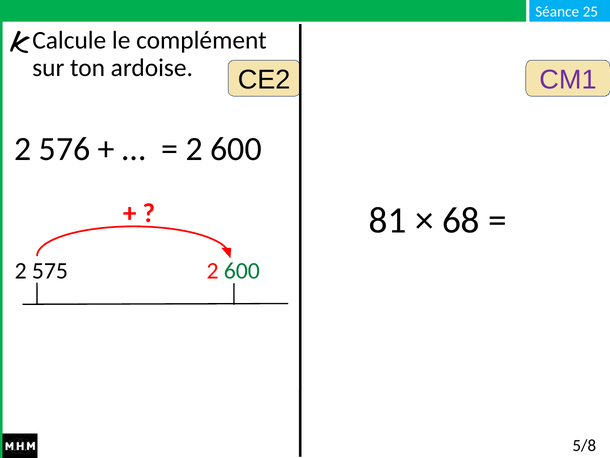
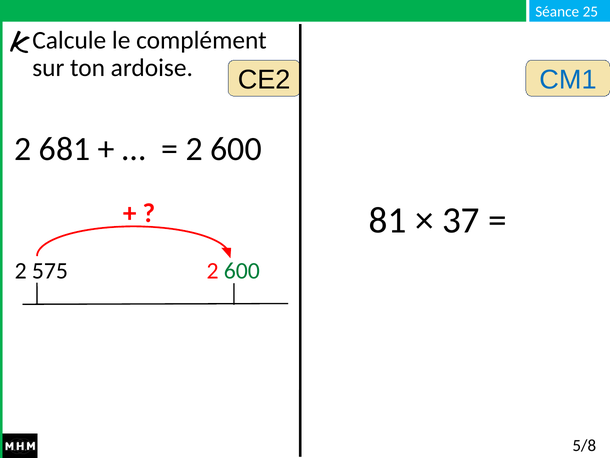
CM1 colour: purple -> blue
576: 576 -> 681
68: 68 -> 37
